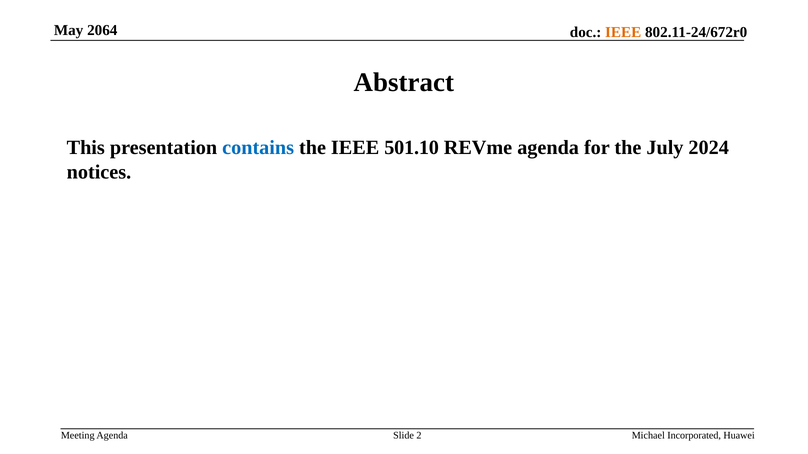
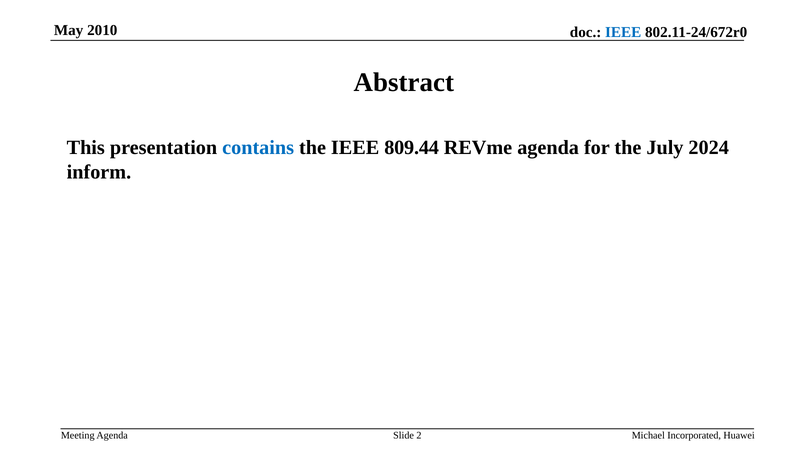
2064: 2064 -> 2010
IEEE at (623, 32) colour: orange -> blue
501.10: 501.10 -> 809.44
notices: notices -> inform
